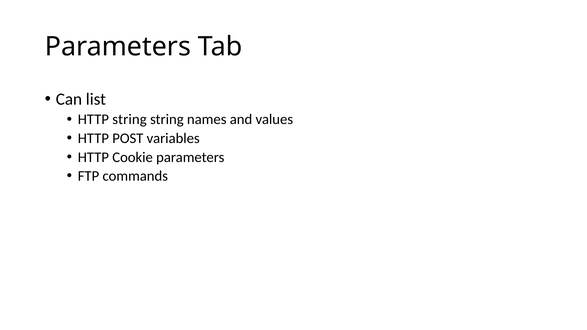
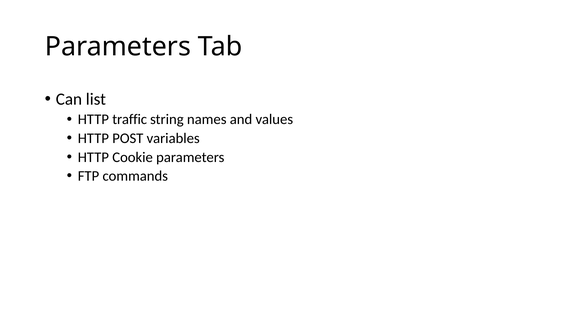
HTTP string: string -> traffic
